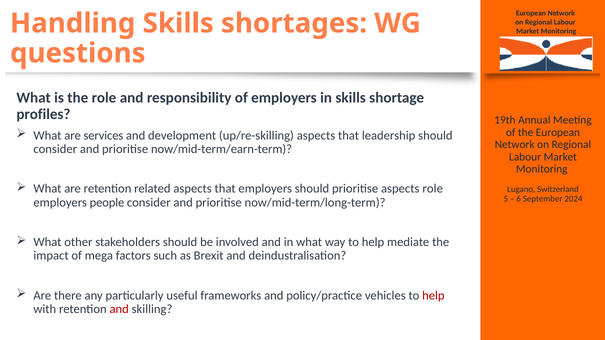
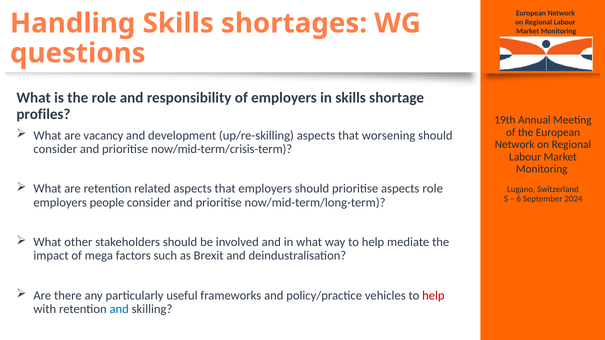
services: services -> vacancy
leadership: leadership -> worsening
now/mid-term/earn-term: now/mid-term/earn-term -> now/mid-term/crisis-term
and at (119, 309) colour: red -> blue
